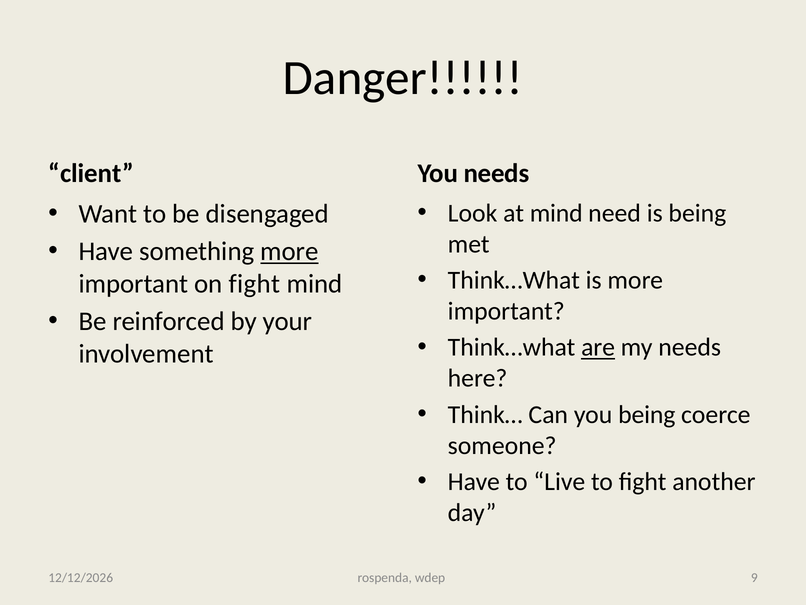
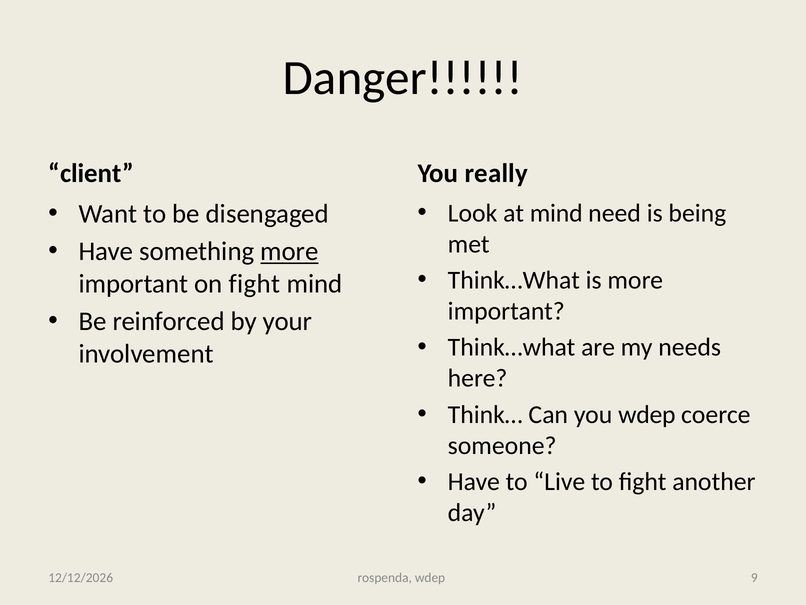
You needs: needs -> really
are underline: present -> none
you being: being -> wdep
